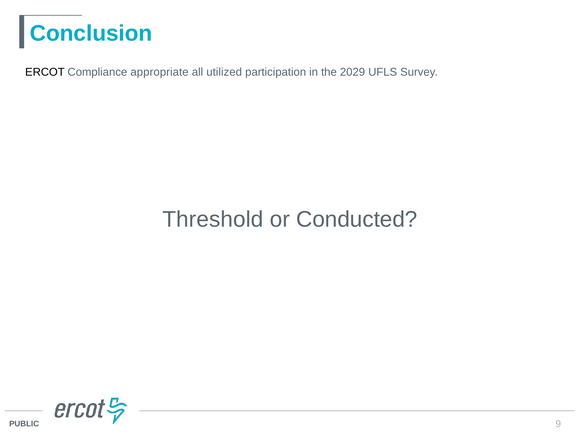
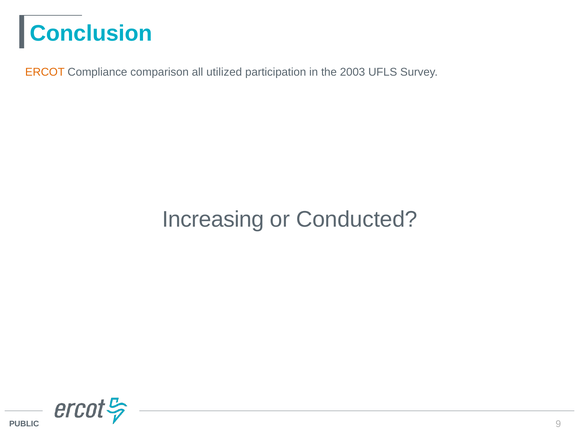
ERCOT colour: black -> orange
appropriate: appropriate -> comparison
2029: 2029 -> 2003
Threshold: Threshold -> Increasing
